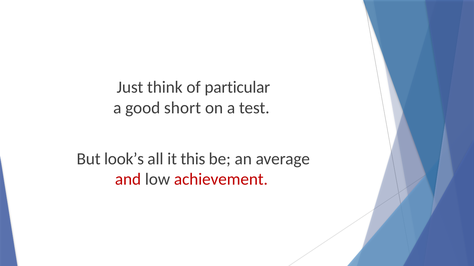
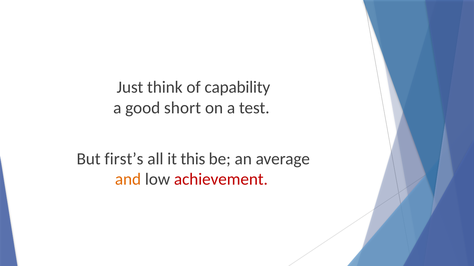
particular: particular -> capability
look’s: look’s -> first’s
and colour: red -> orange
